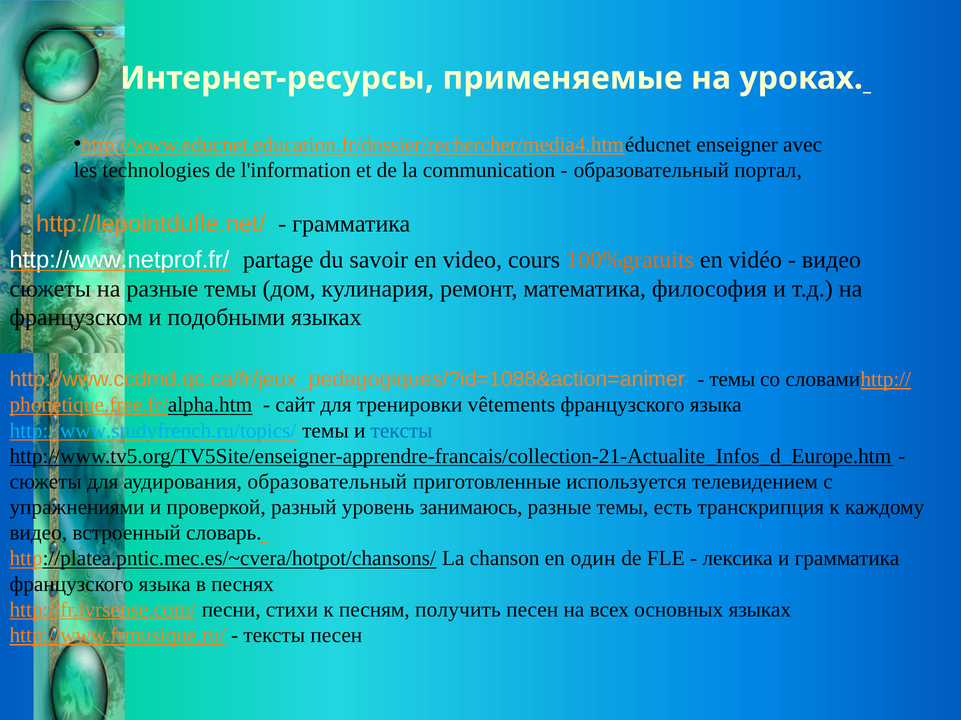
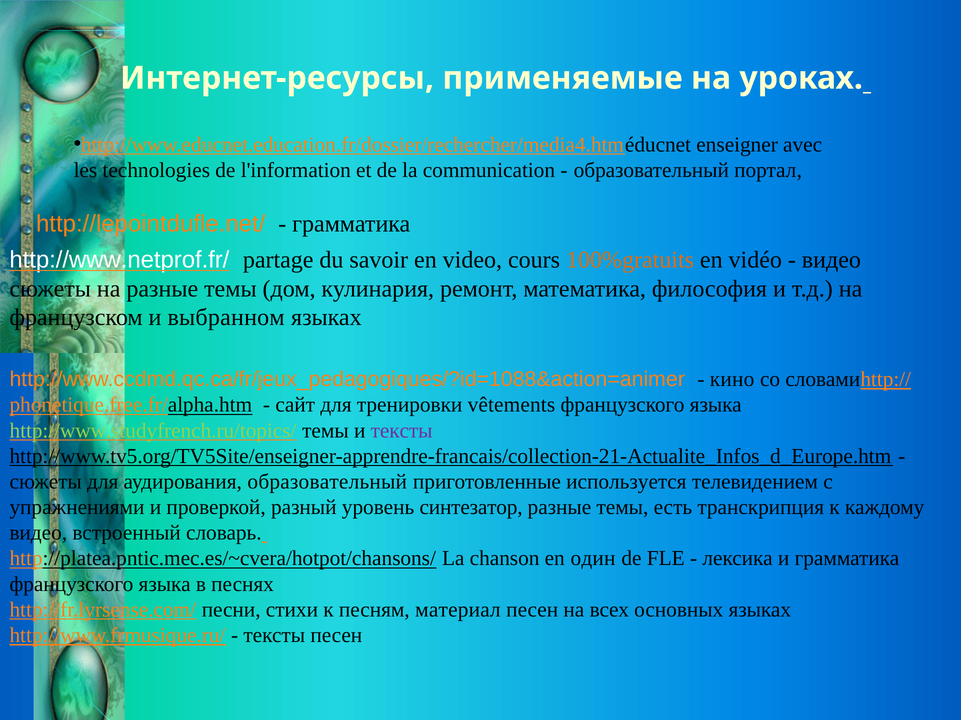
подобными: подобными -> выбранном
темы at (732, 380): темы -> кино
http://www.studyfrench.ru/topics/ colour: light blue -> light green
тексты at (402, 431) colour: blue -> purple
занимаюсь: занимаюсь -> синтезатор
получить: получить -> материал
